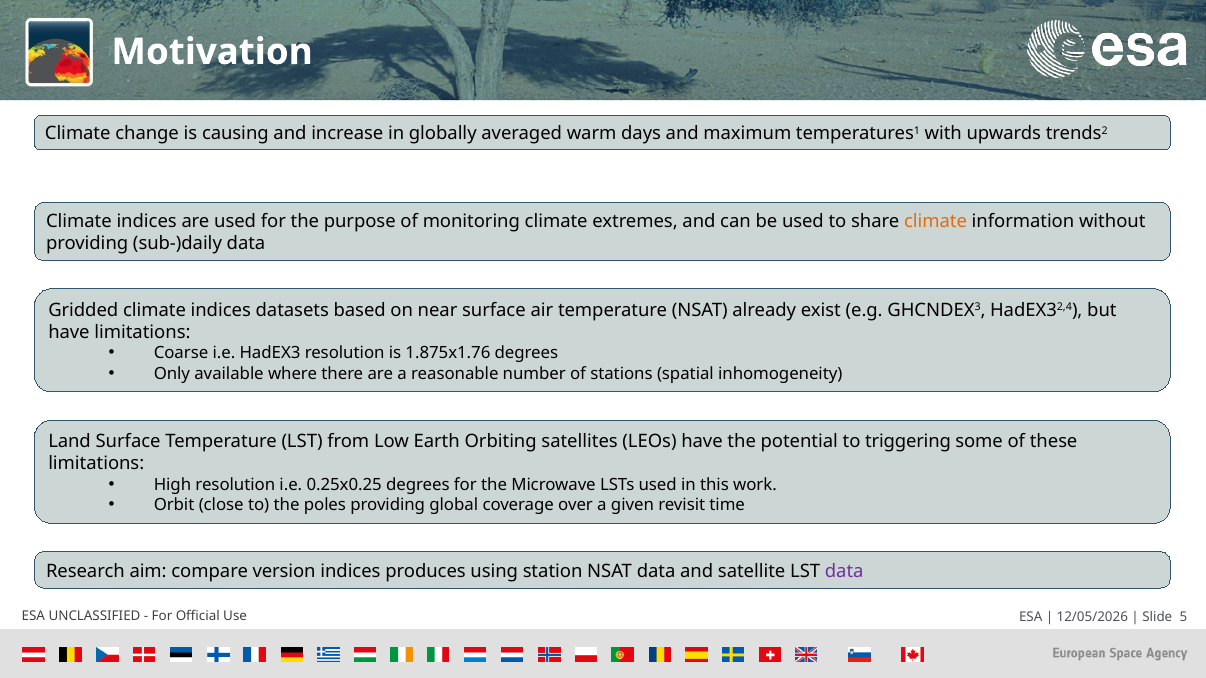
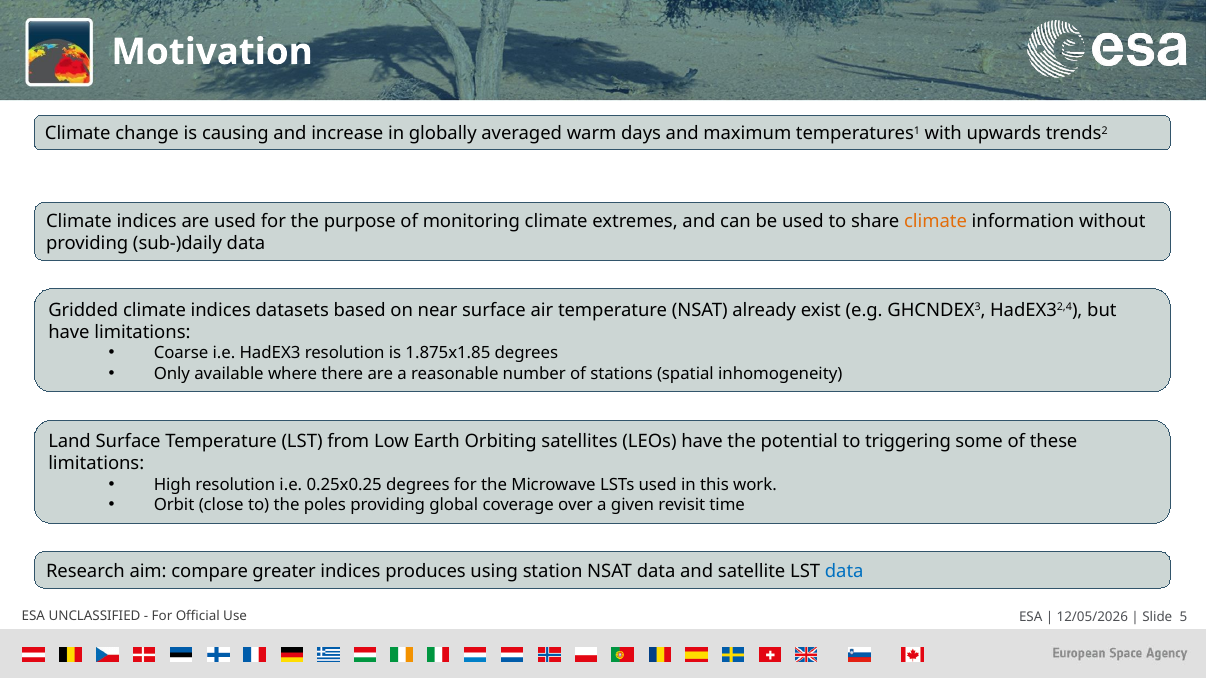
1.875x1.76: 1.875x1.76 -> 1.875x1.85
version: version -> greater
data at (844, 571) colour: purple -> blue
